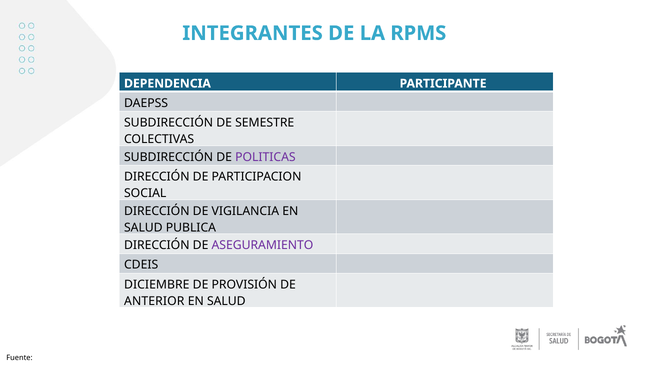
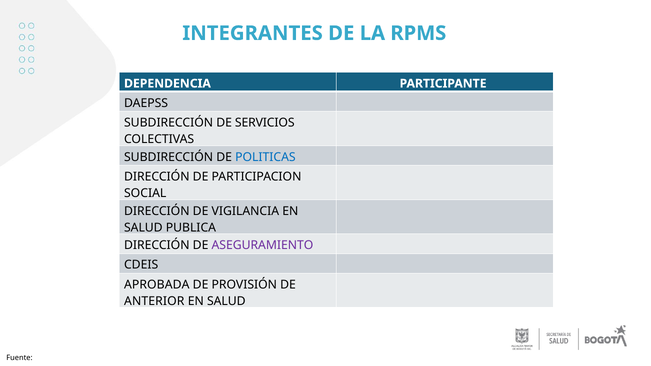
SEMESTRE: SEMESTRE -> SERVICIOS
POLITICAS colour: purple -> blue
DICIEMBRE: DICIEMBRE -> APROBADA
